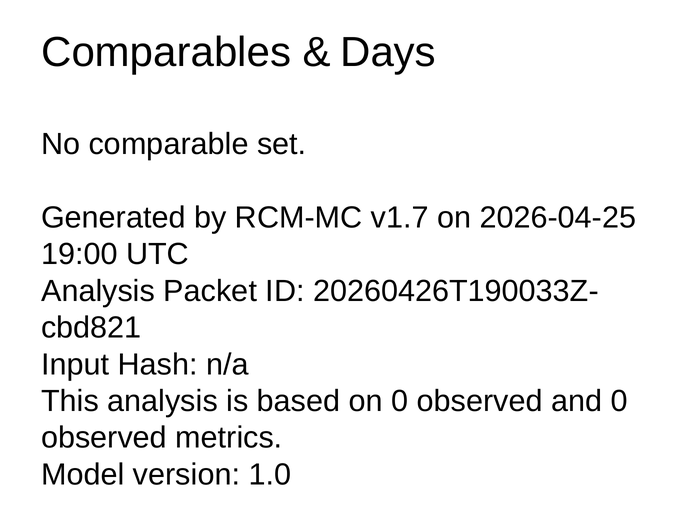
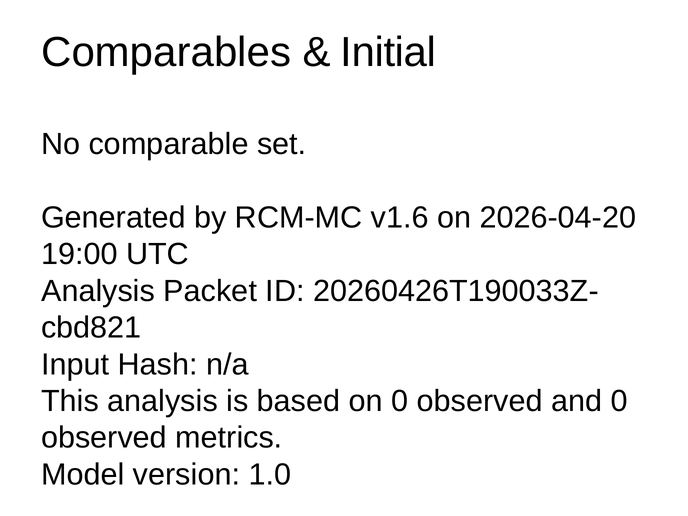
Days: Days -> Initial
v1.7: v1.7 -> v1.6
2026-04-25: 2026-04-25 -> 2026-04-20
